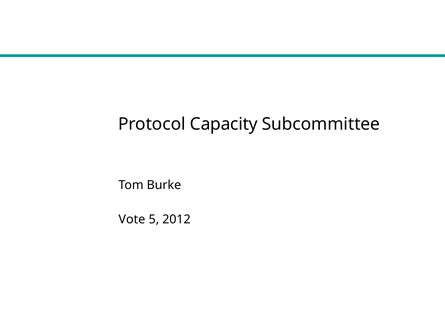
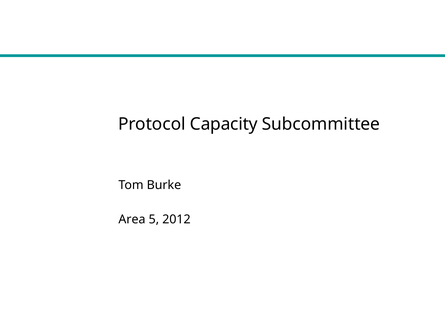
Vote: Vote -> Area
